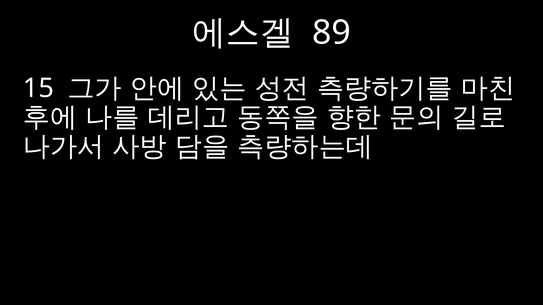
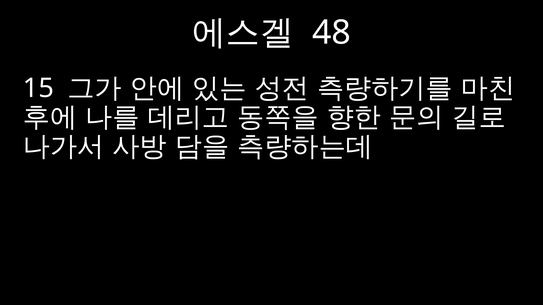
89: 89 -> 48
